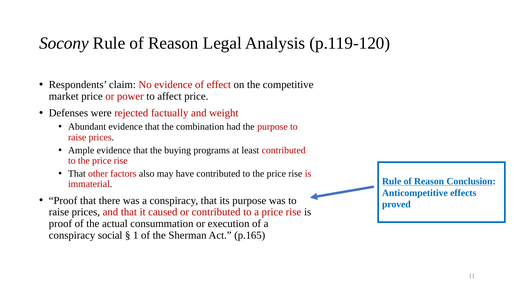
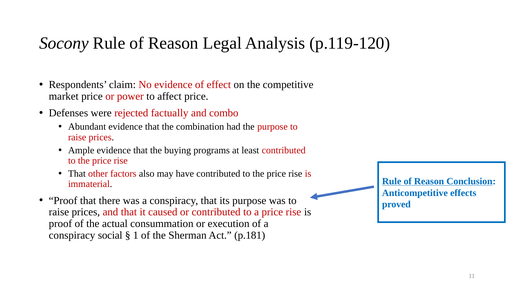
weight: weight -> combo
p.165: p.165 -> p.181
